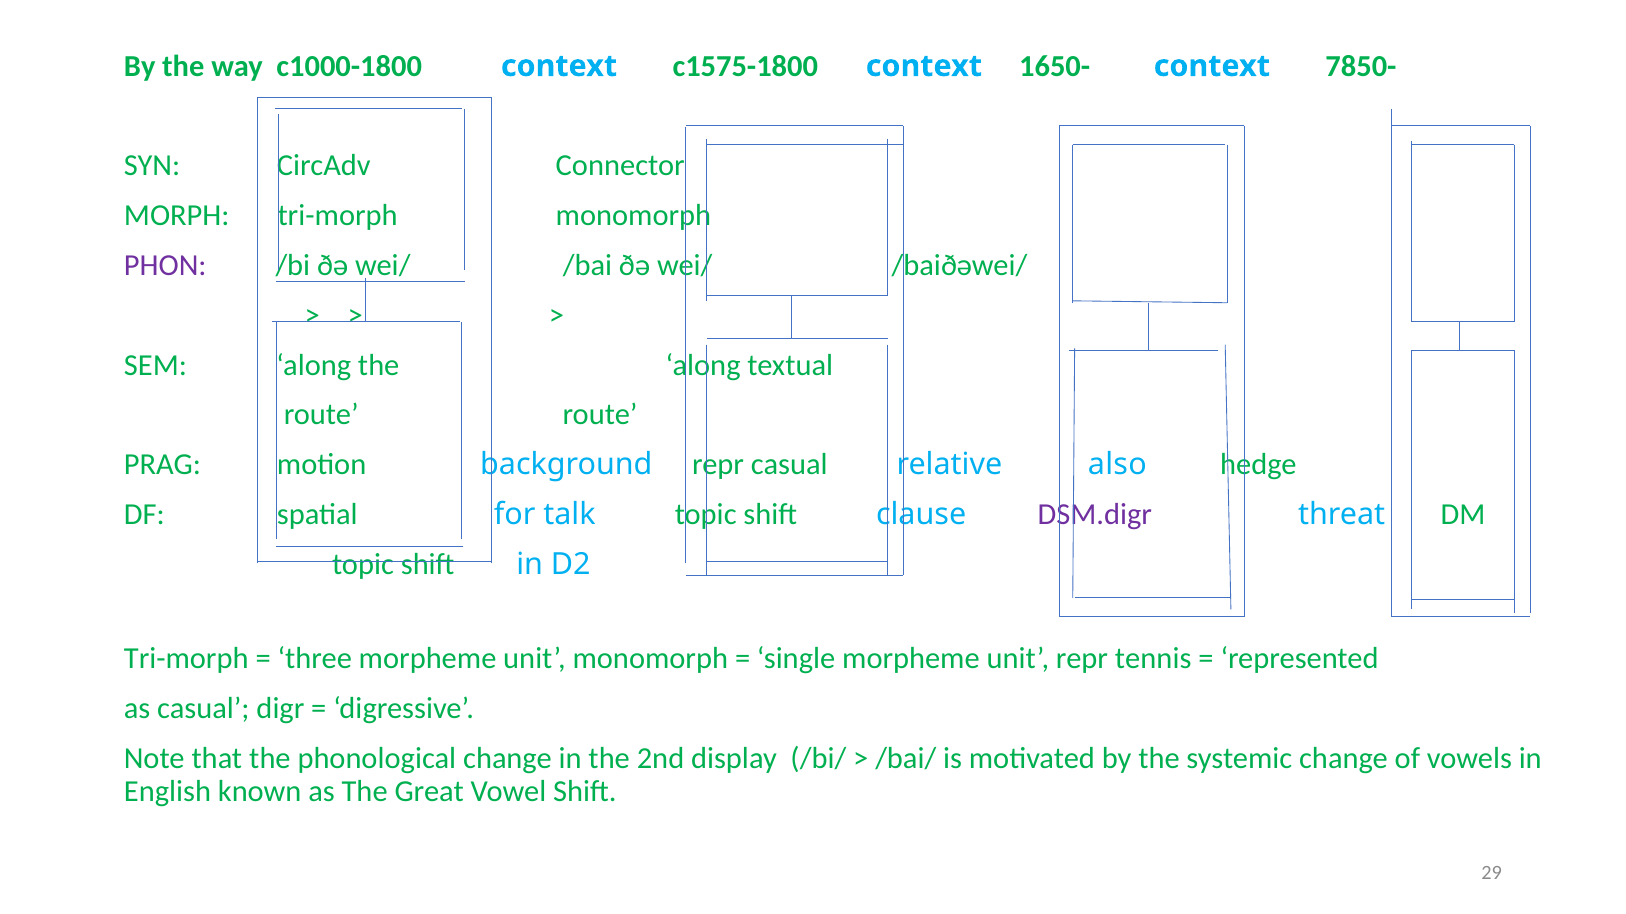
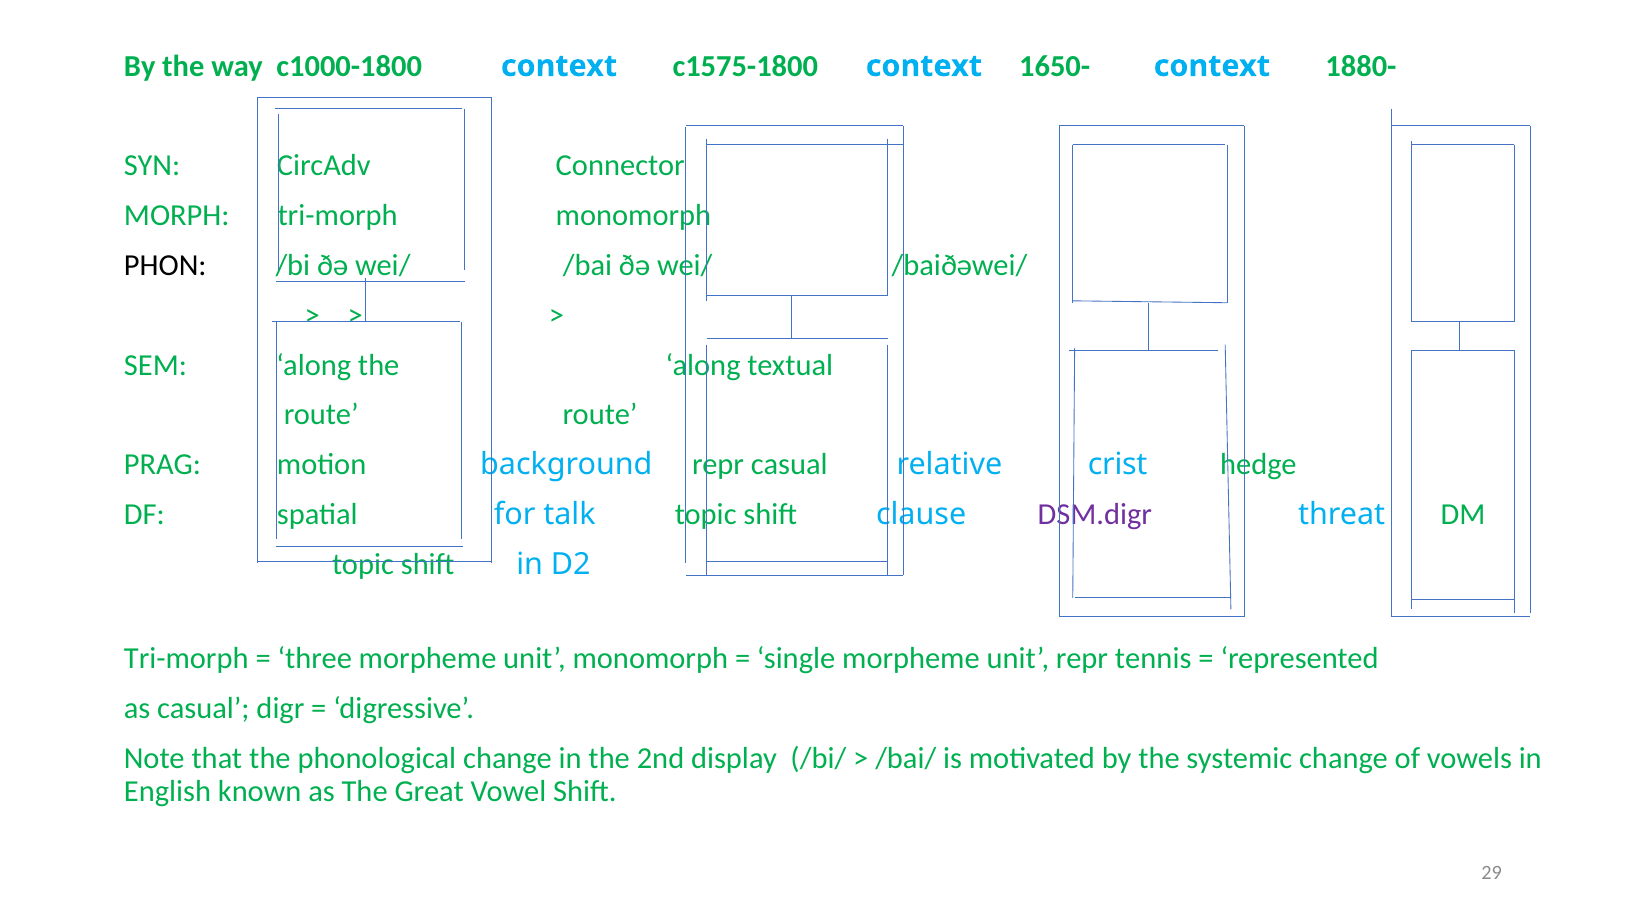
7850-: 7850- -> 1880-
PHON colour: purple -> black
also: also -> crist
